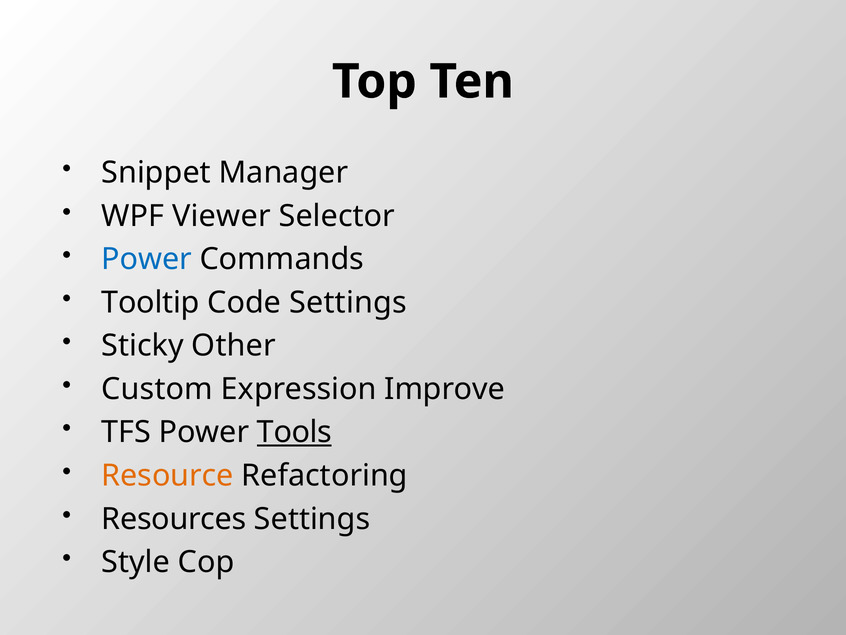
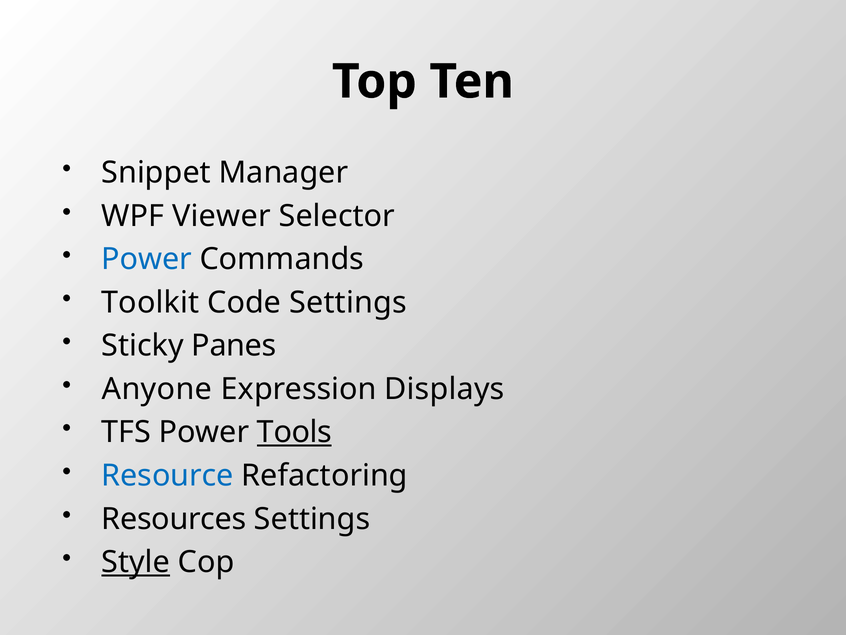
Tooltip: Tooltip -> Toolkit
Other: Other -> Panes
Custom: Custom -> Anyone
Improve: Improve -> Displays
Resource colour: orange -> blue
Style underline: none -> present
